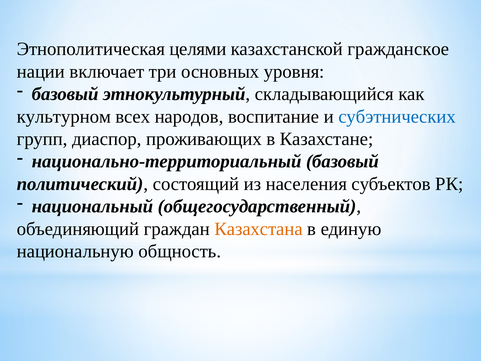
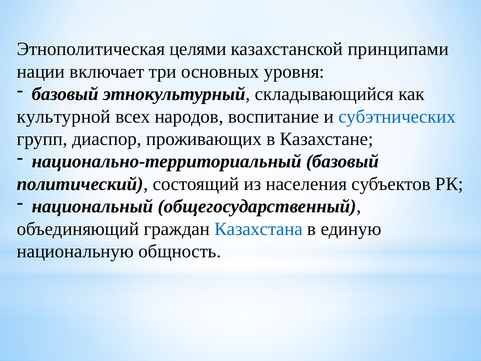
гражданское: гражданское -> принципами
культурном: культурном -> культурной
Казахстана colour: orange -> blue
